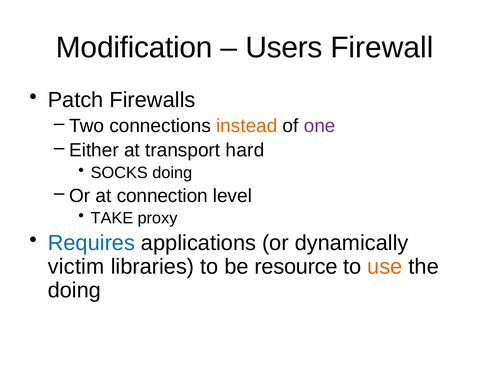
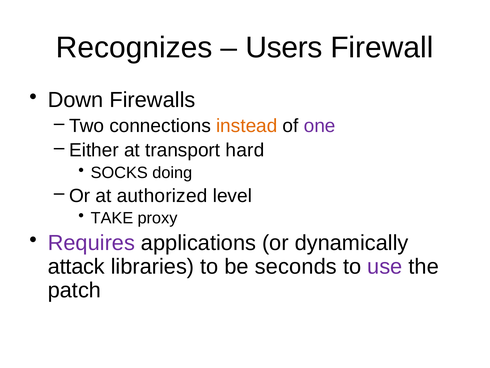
Modification: Modification -> Recognizes
Patch: Patch -> Down
connection: connection -> authorized
Requires colour: blue -> purple
victim: victim -> attack
resource: resource -> seconds
use colour: orange -> purple
doing at (74, 290): doing -> patch
